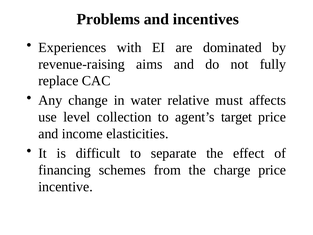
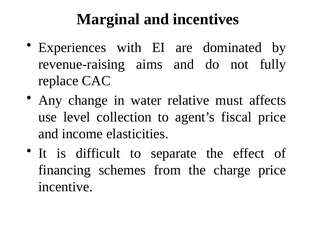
Problems: Problems -> Marginal
target: target -> fiscal
